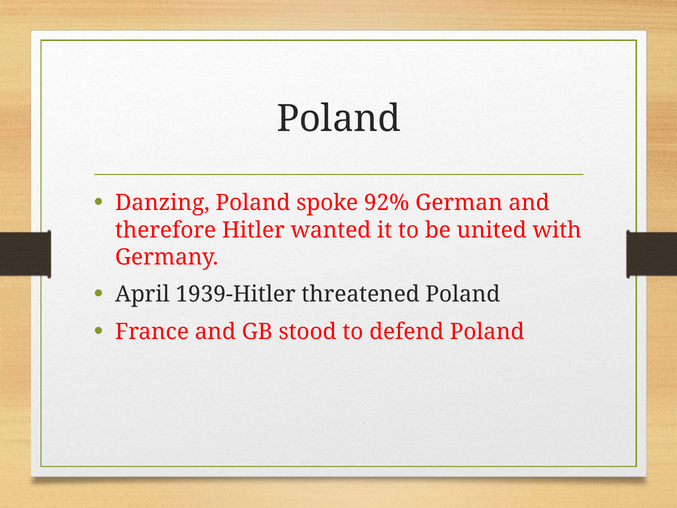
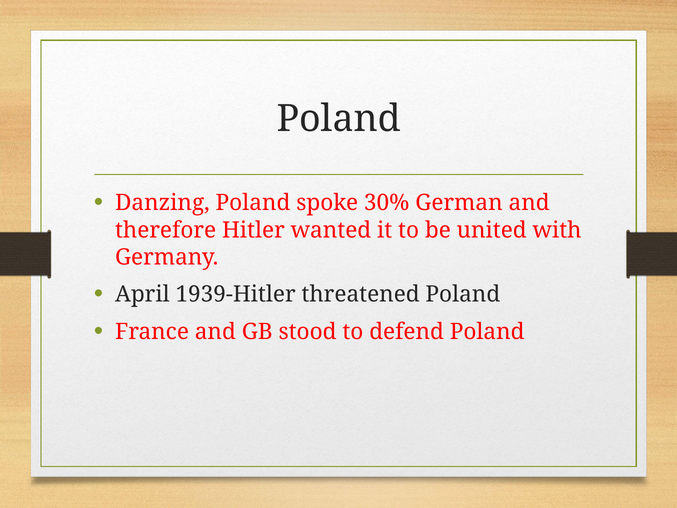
92%: 92% -> 30%
